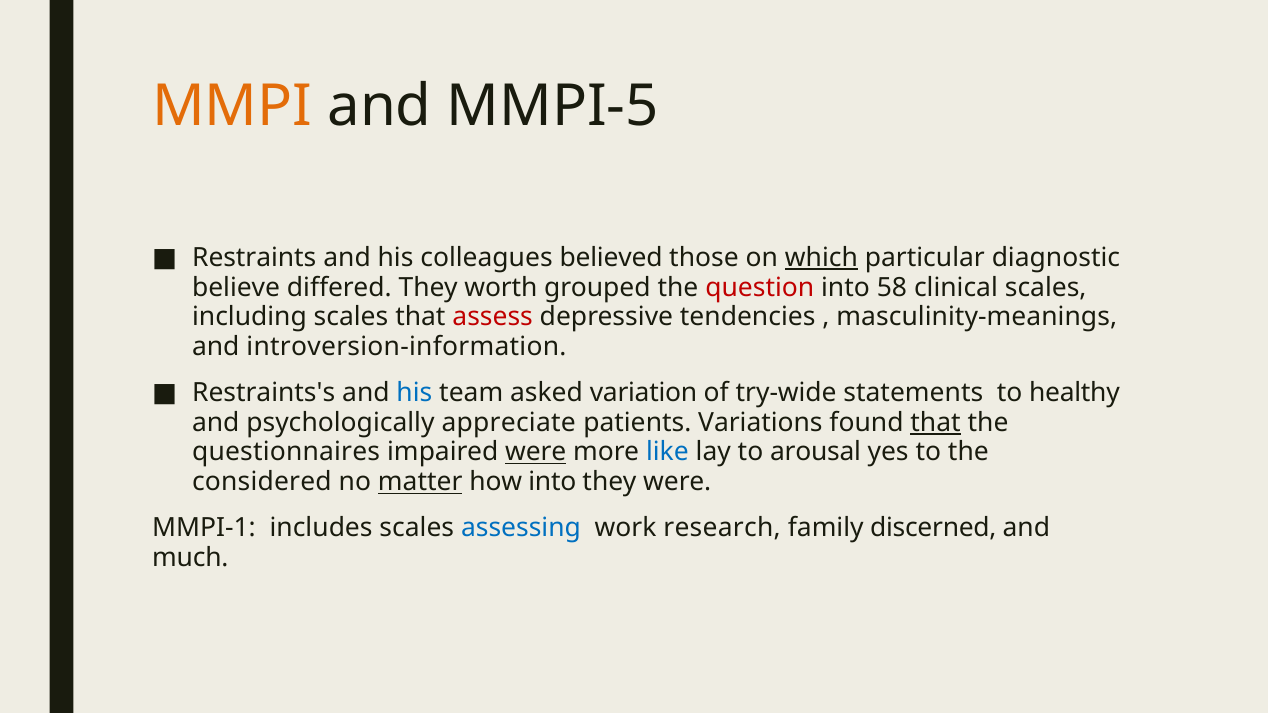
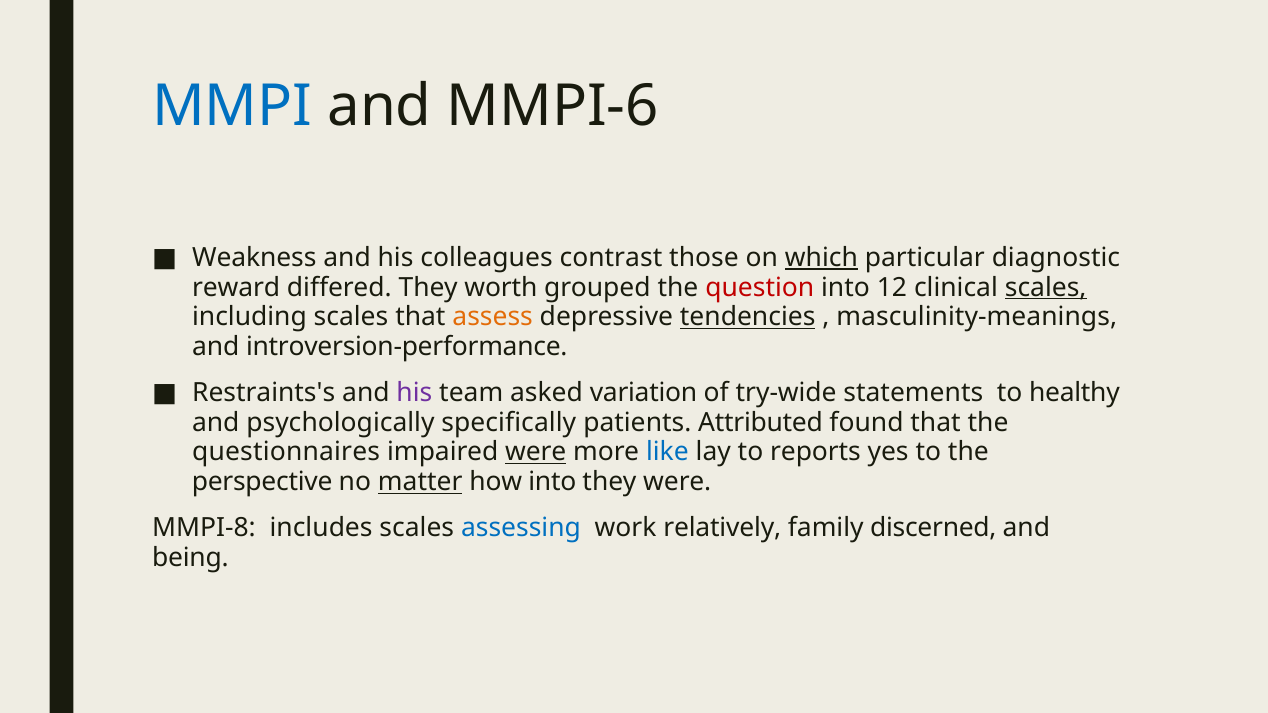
MMPI colour: orange -> blue
MMPI-5: MMPI-5 -> MMPI-6
Restraints: Restraints -> Weakness
believed: believed -> contrast
believe: believe -> reward
58: 58 -> 12
scales at (1046, 287) underline: none -> present
assess colour: red -> orange
tendencies underline: none -> present
introversion-information: introversion-information -> introversion-performance
his at (414, 393) colour: blue -> purple
appreciate: appreciate -> specifically
Variations: Variations -> Attributed
that at (936, 423) underline: present -> none
arousal: arousal -> reports
considered: considered -> perspective
MMPI-1: MMPI-1 -> MMPI-8
research: research -> relatively
much: much -> being
